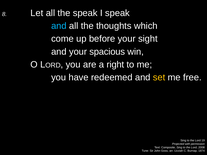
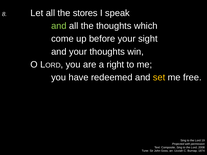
the speak: speak -> stores
and at (59, 26) colour: light blue -> light green
your spacious: spacious -> thoughts
